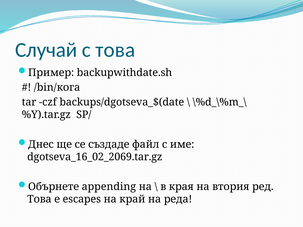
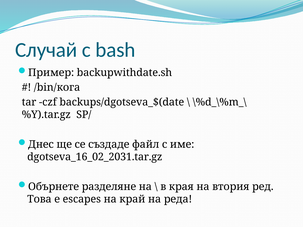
с това: това -> bash
dgotseva_16_02_2069.tar.gz: dgotseva_16_02_2069.tar.gz -> dgotseva_16_02_2031.tar.gz
appending: appending -> разделяне
